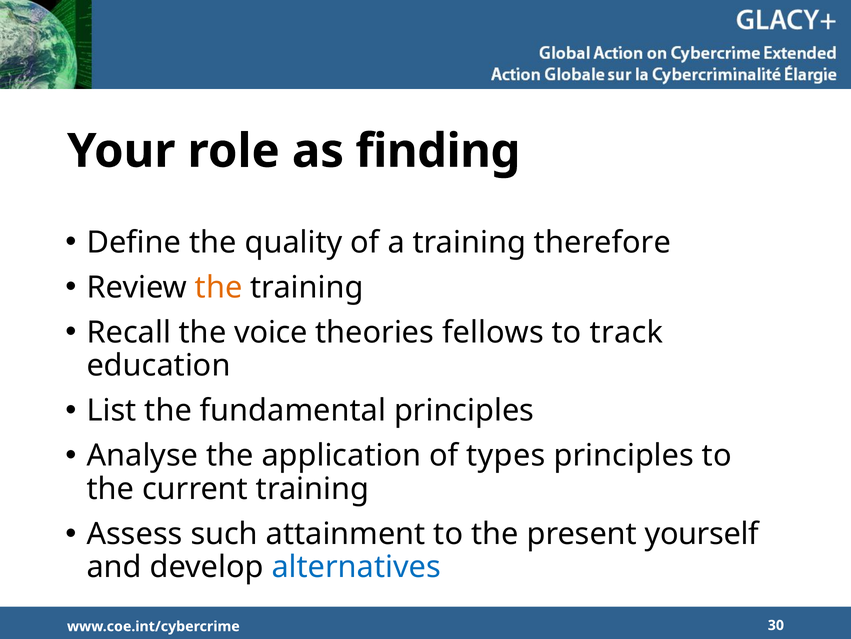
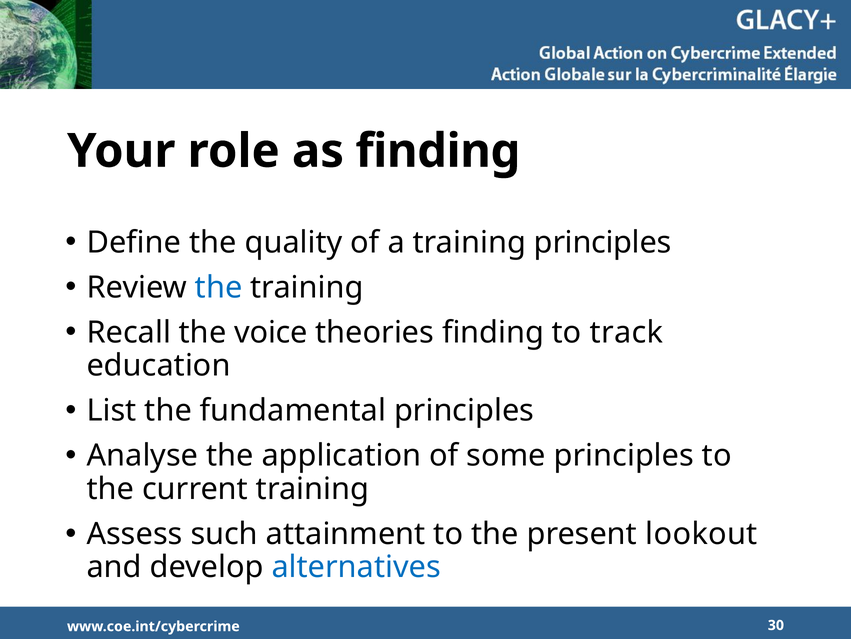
training therefore: therefore -> principles
the at (219, 287) colour: orange -> blue
theories fellows: fellows -> finding
types: types -> some
yourself: yourself -> lookout
